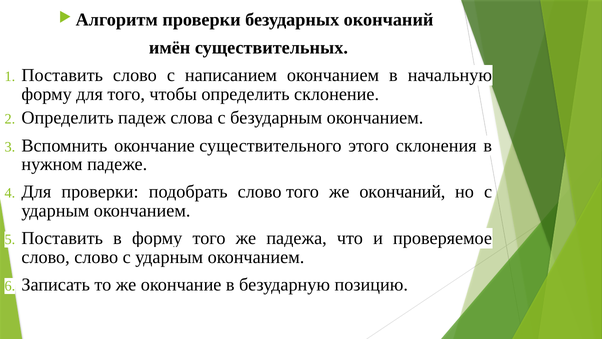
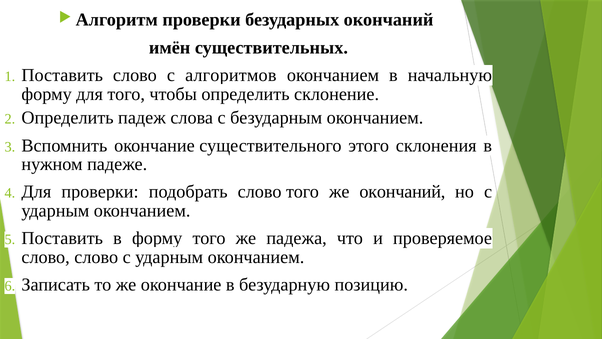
написанием: написанием -> алгоритмов
